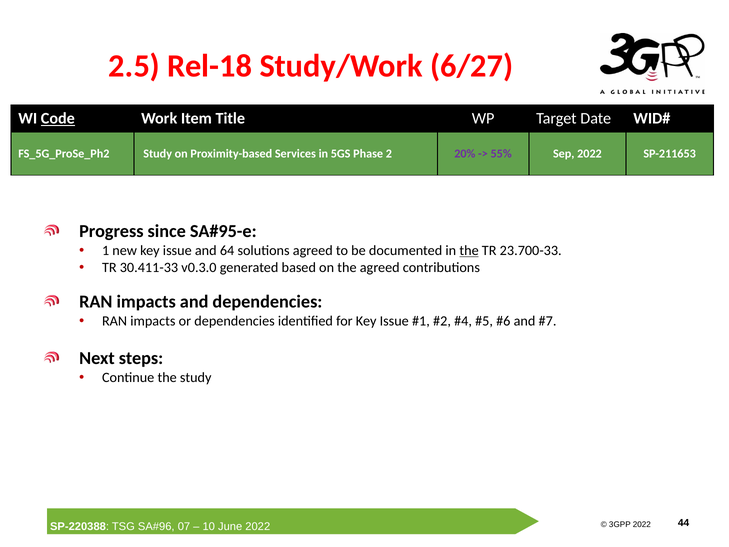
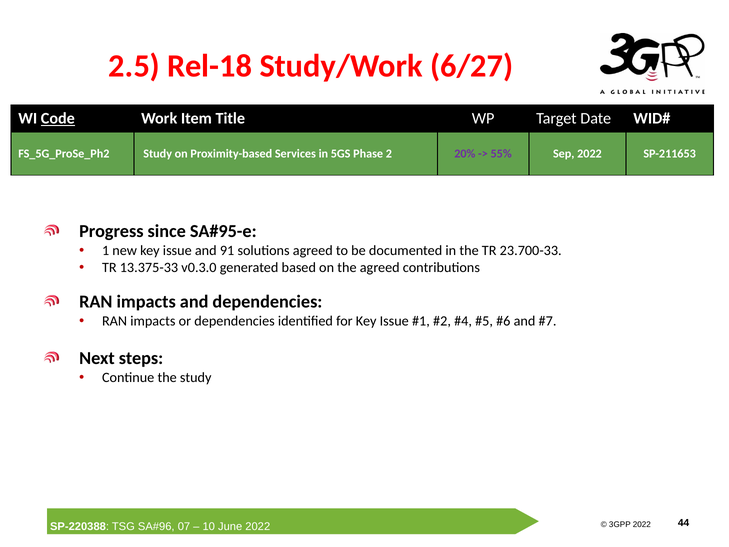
64: 64 -> 91
the at (469, 250) underline: present -> none
30.411-33: 30.411-33 -> 13.375-33
